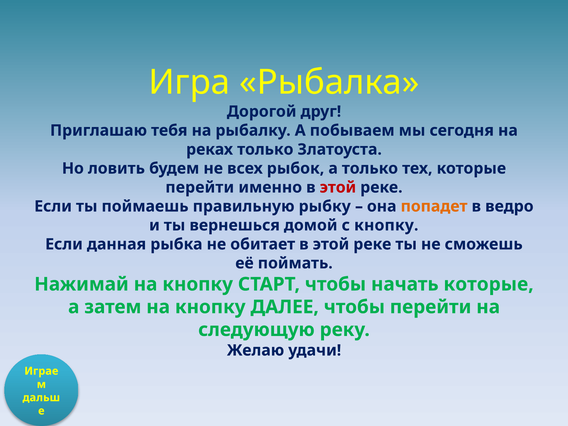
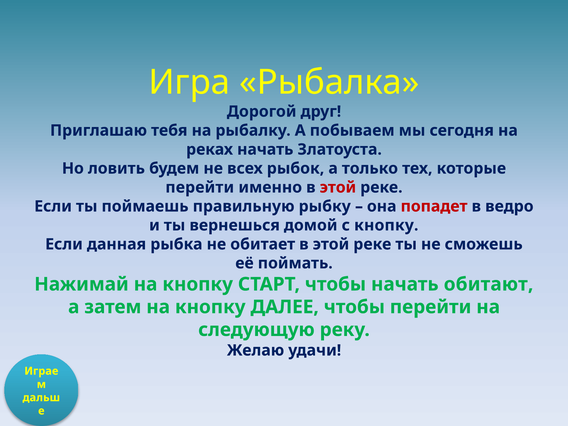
реках только: только -> начать
попадет colour: orange -> red
начать которые: которые -> обитают
